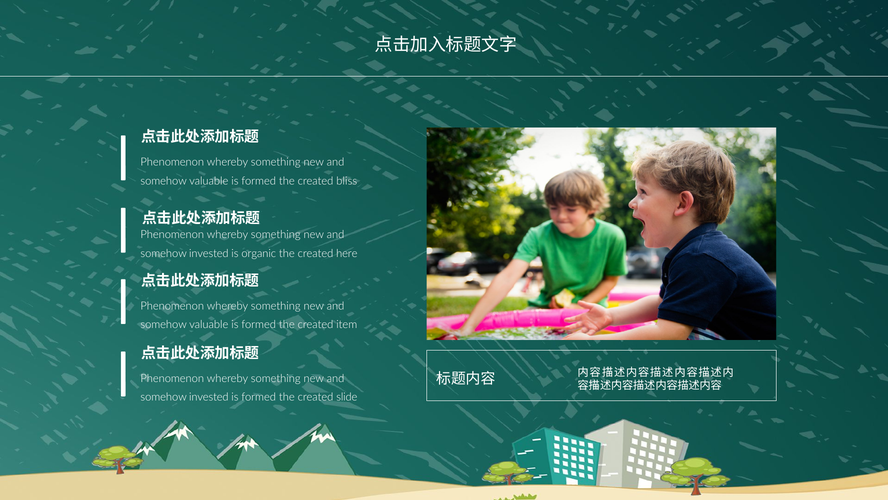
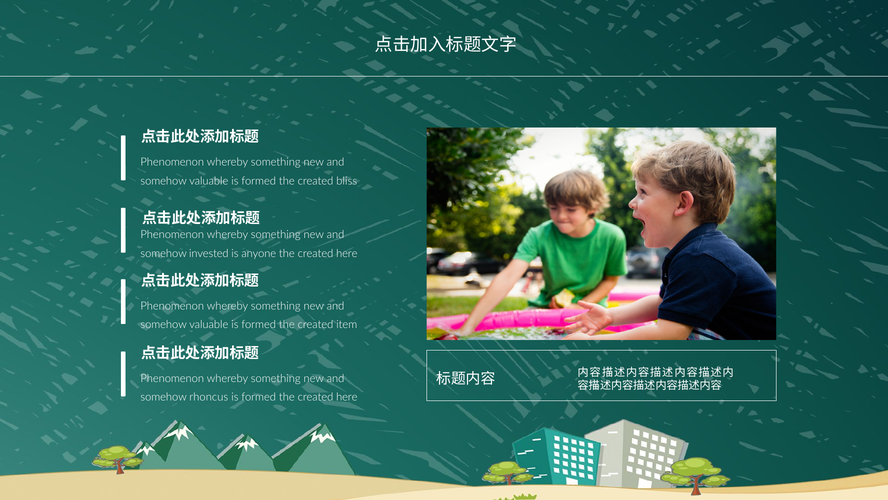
organic: organic -> anyone
invested at (209, 397): invested -> rhoncus
formed the created slide: slide -> here
